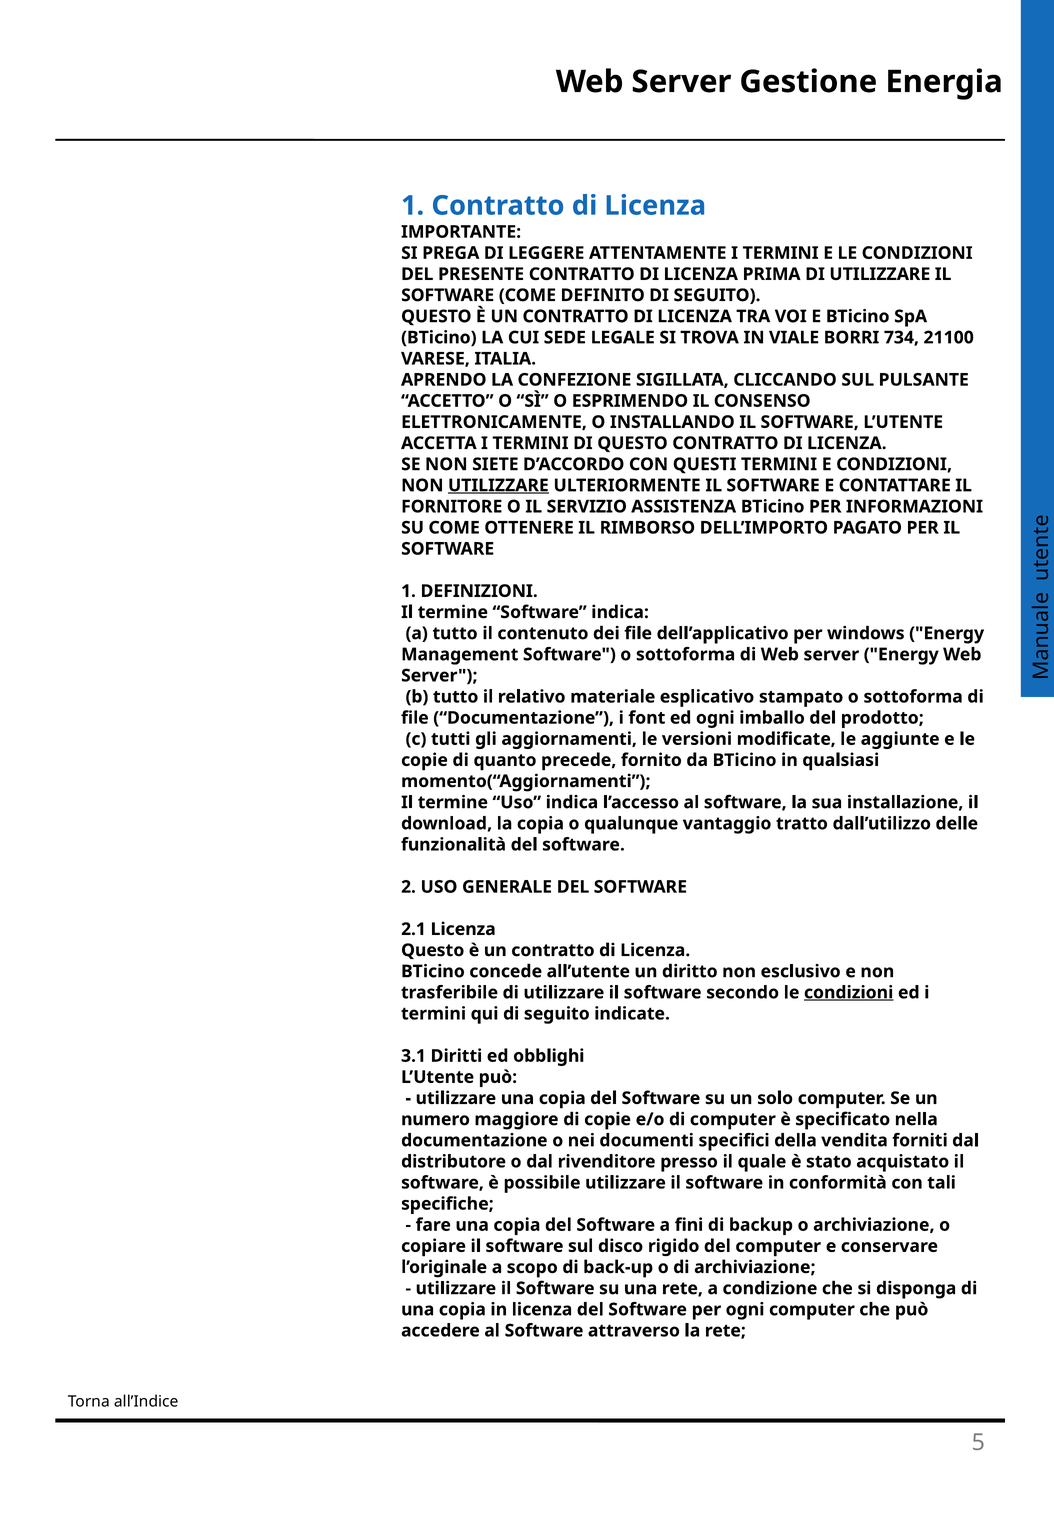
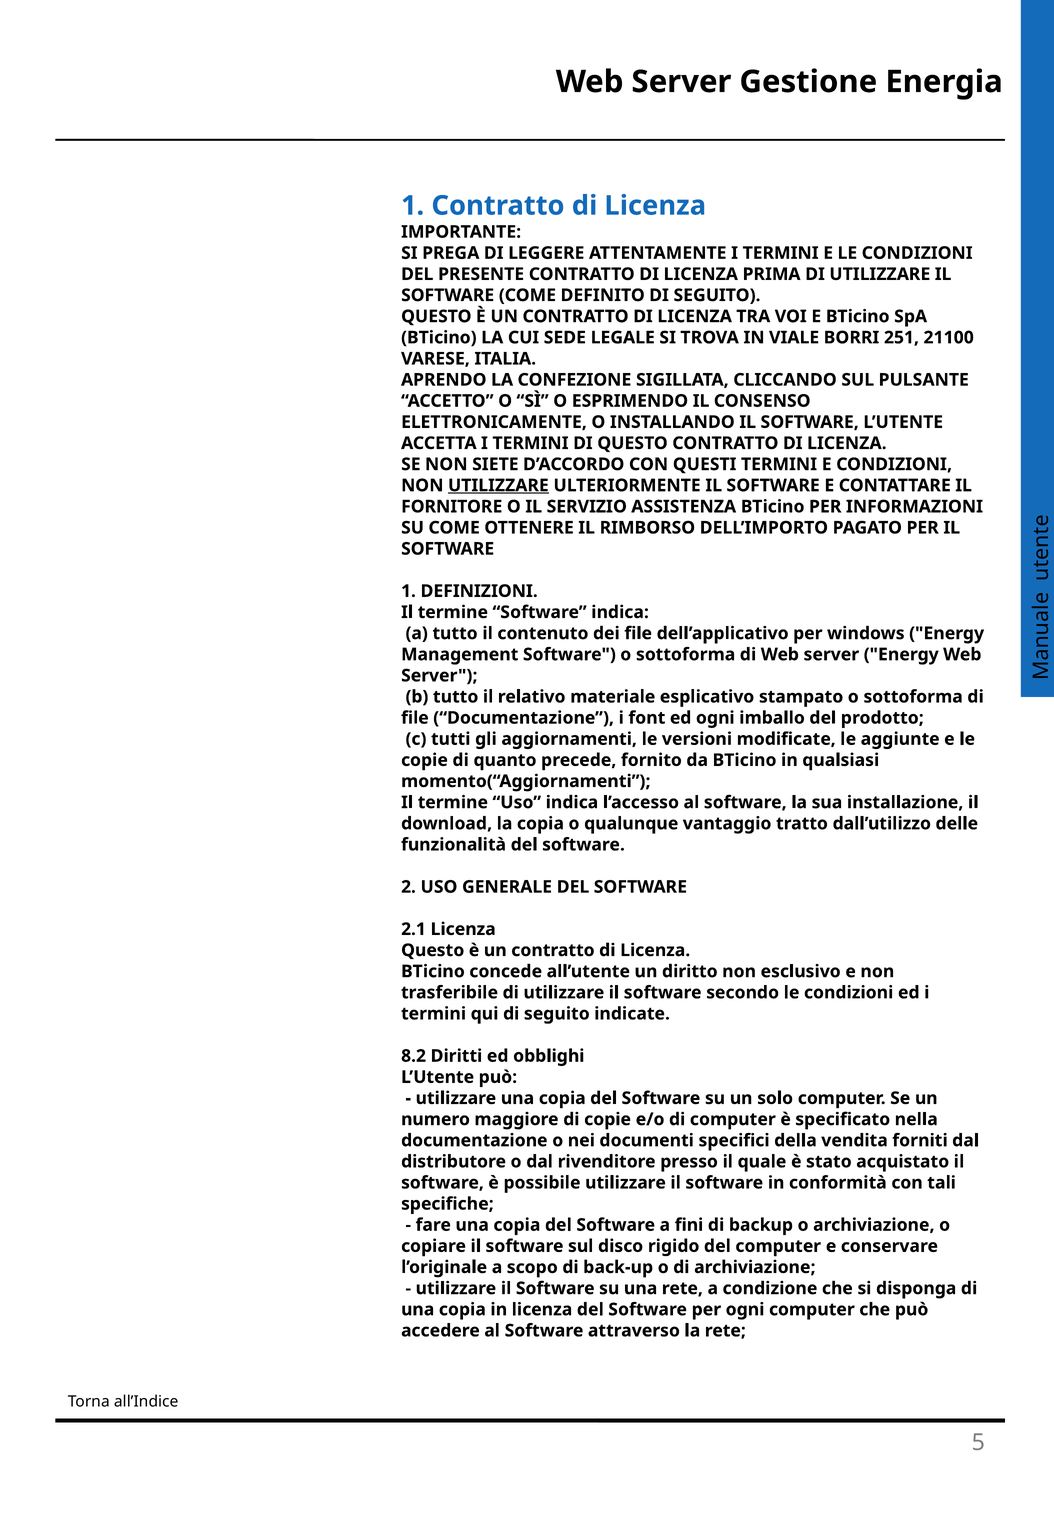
734: 734 -> 251
condizioni at (849, 993) underline: present -> none
3.1: 3.1 -> 8.2
